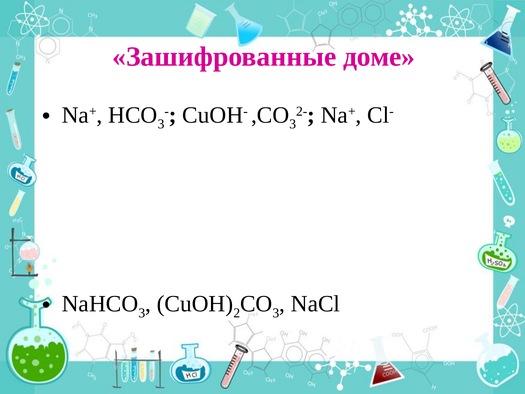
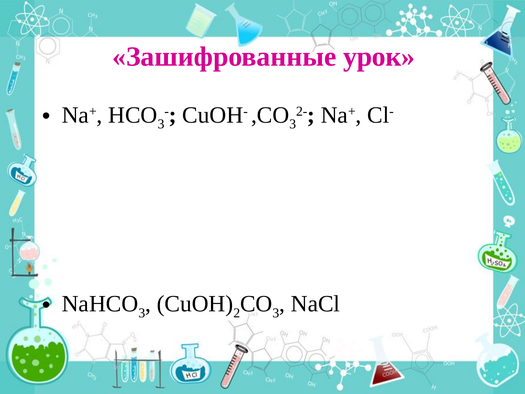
доме: доме -> урок
